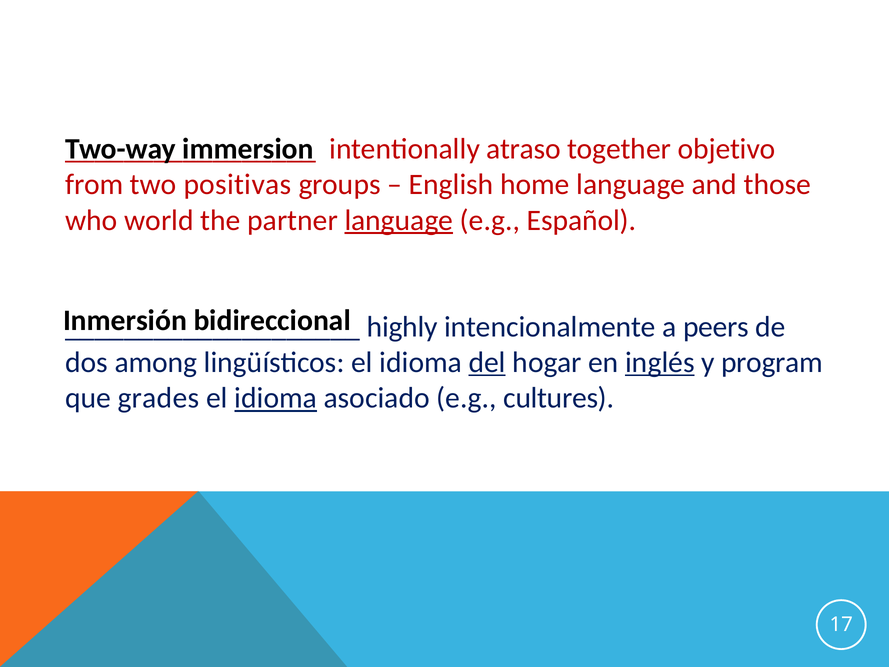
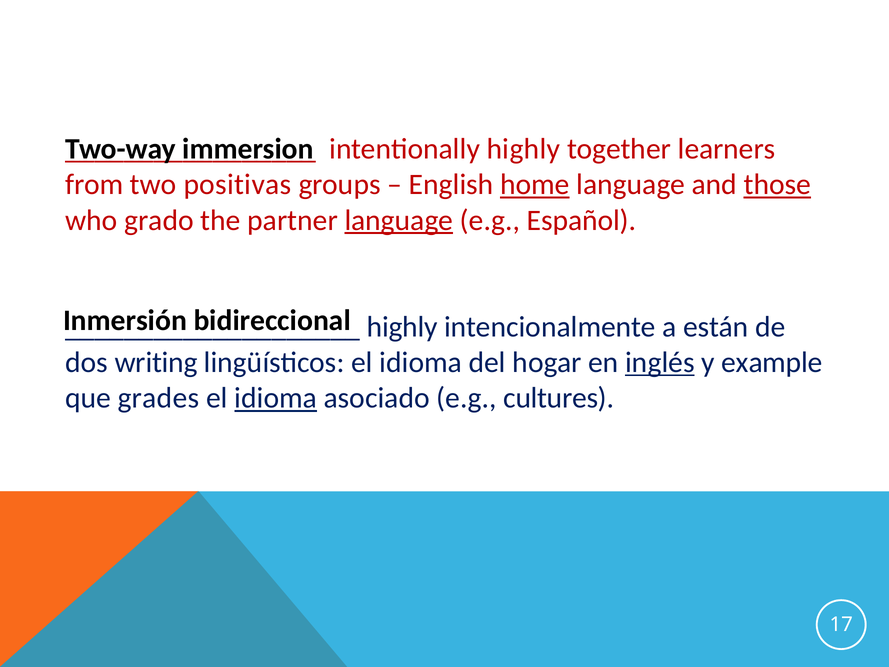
intentionally atraso: atraso -> highly
objetivo: objetivo -> learners
home underline: none -> present
those underline: none -> present
world: world -> grado
peers: peers -> están
among: among -> writing
del underline: present -> none
program: program -> example
